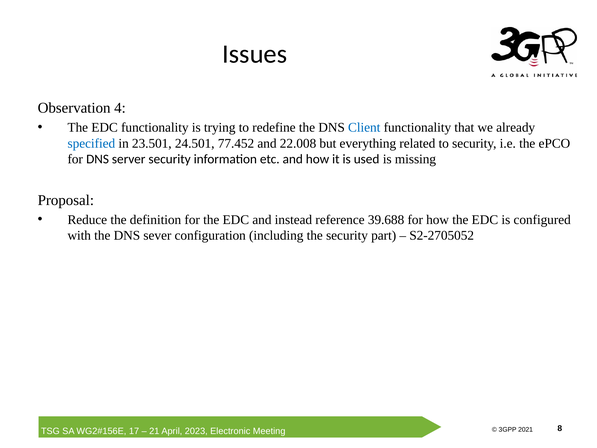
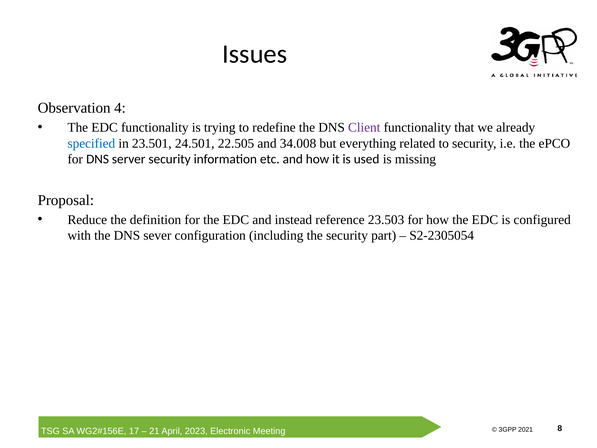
Client colour: blue -> purple
77.452: 77.452 -> 22.505
22.008: 22.008 -> 34.008
39.688: 39.688 -> 23.503
S2-2705052: S2-2705052 -> S2-2305054
